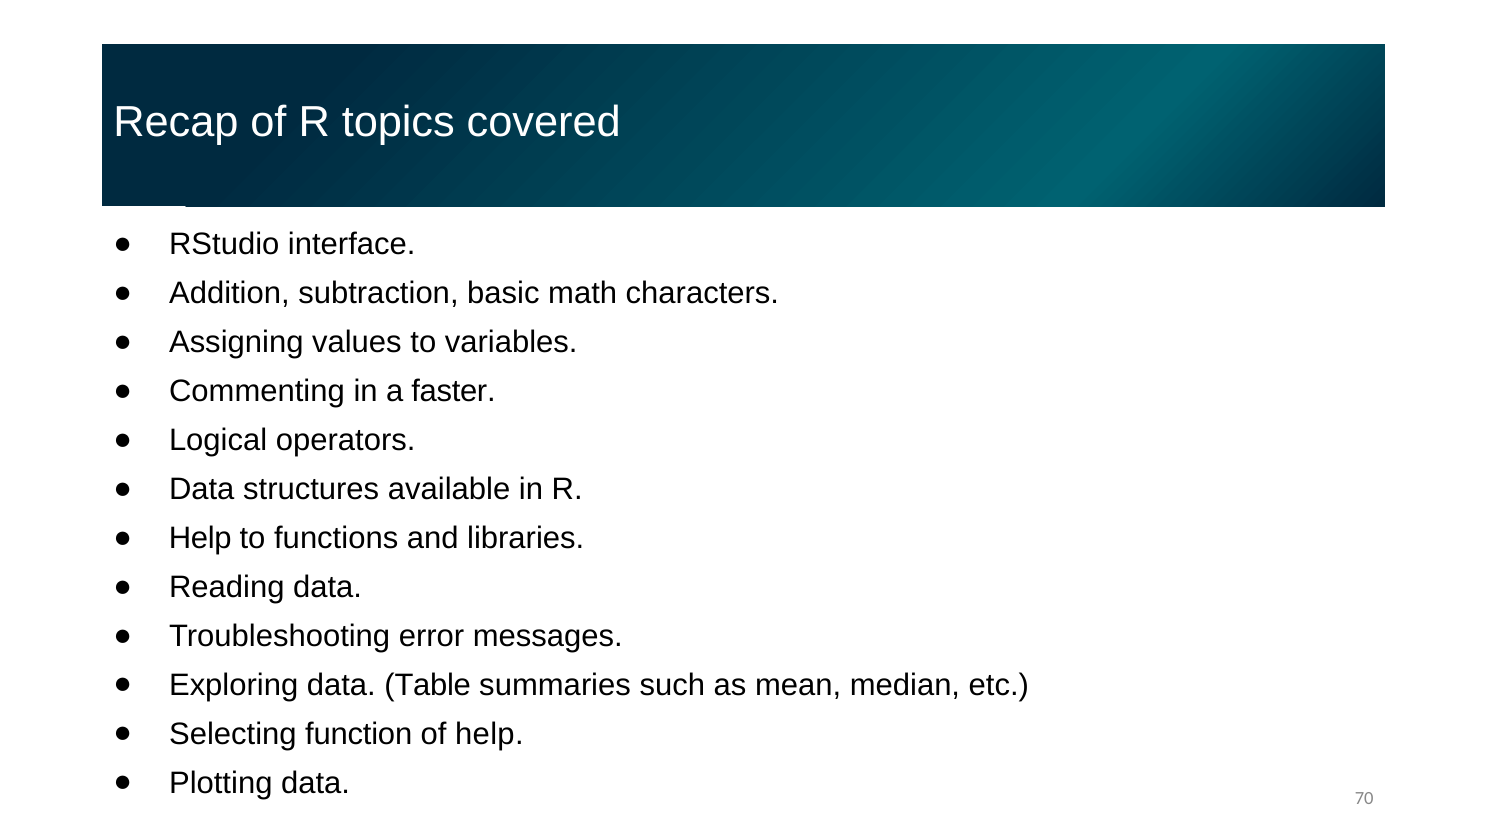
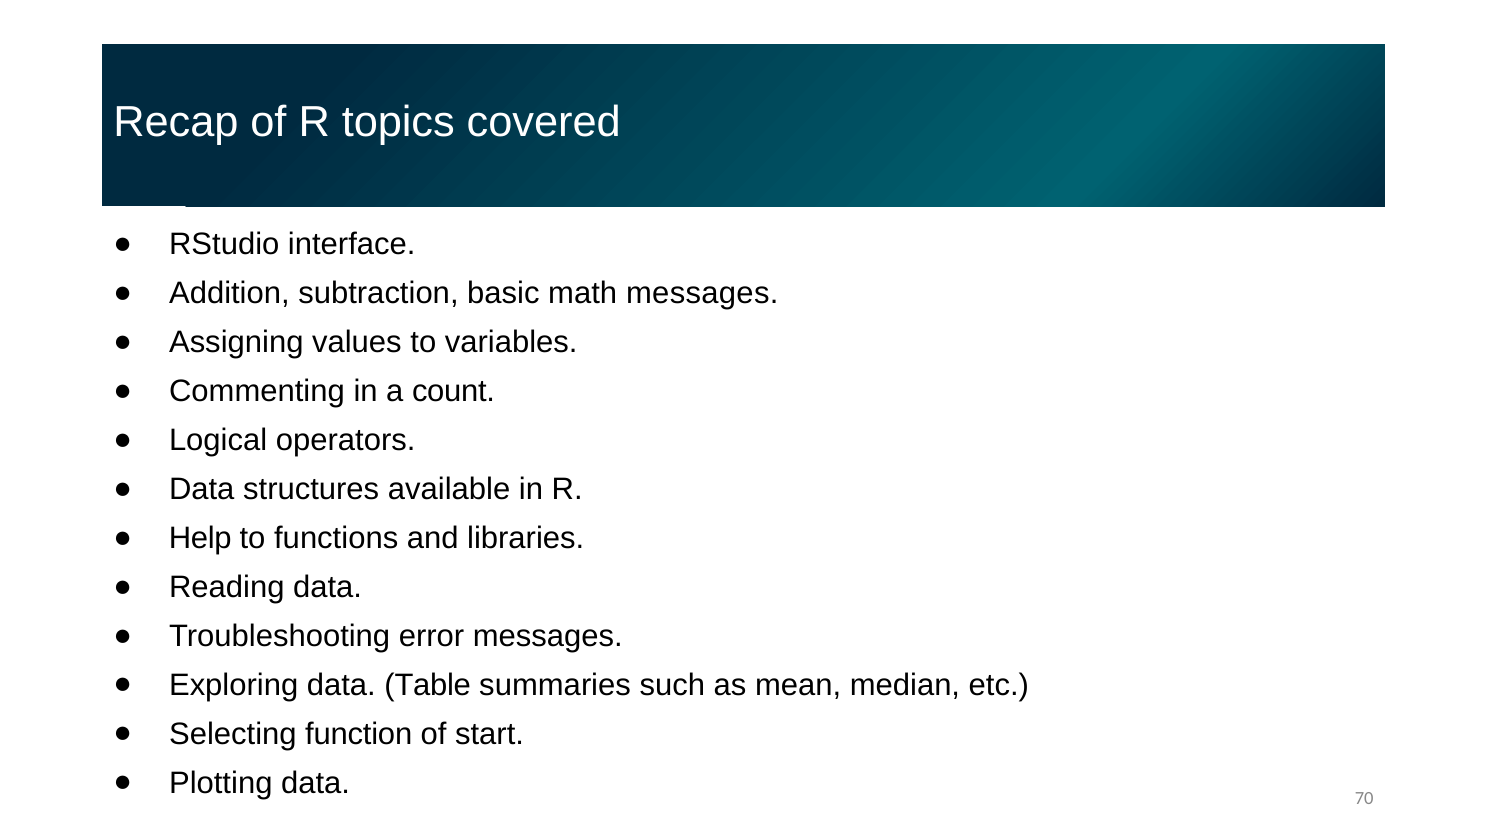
math characters: characters -> messages
faster: faster -> count
of help: help -> start
